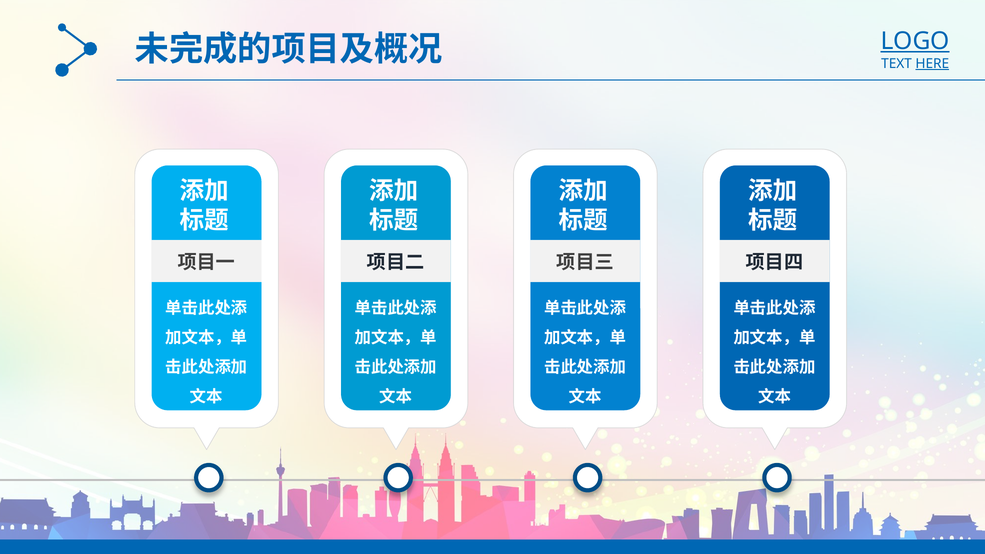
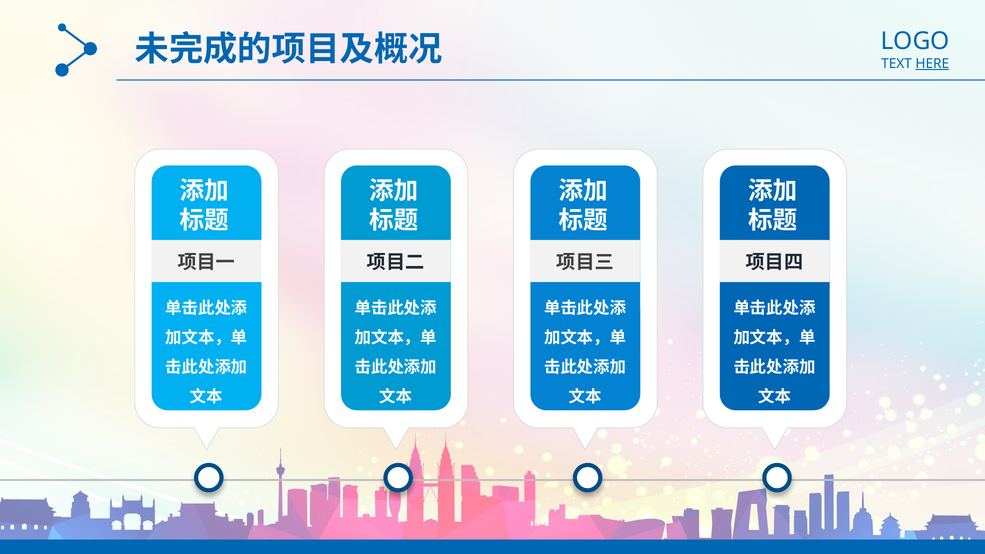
LOGO underline: present -> none
